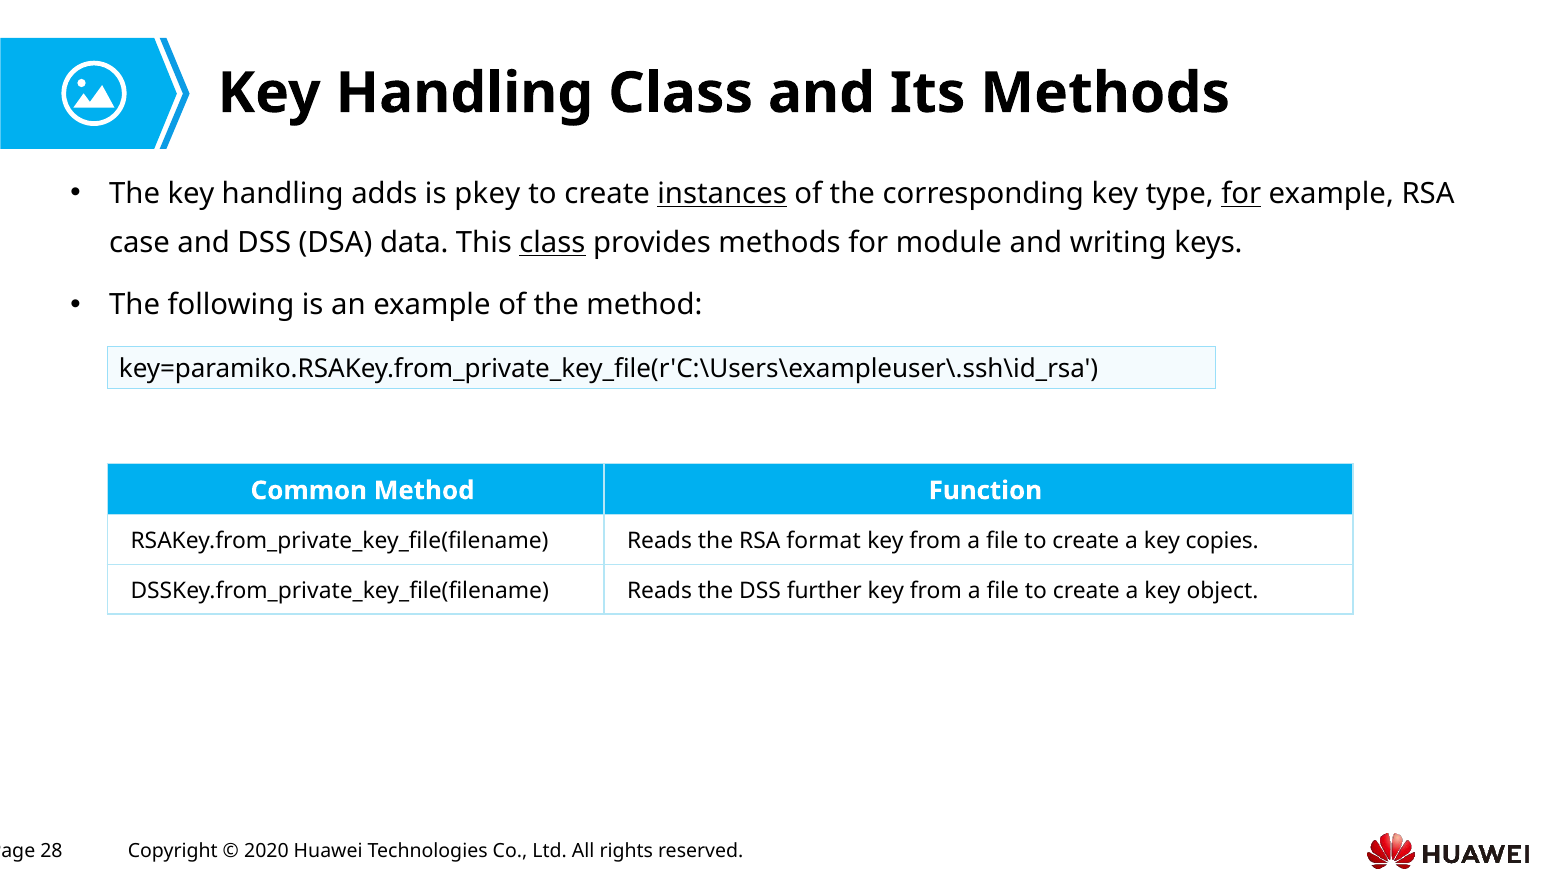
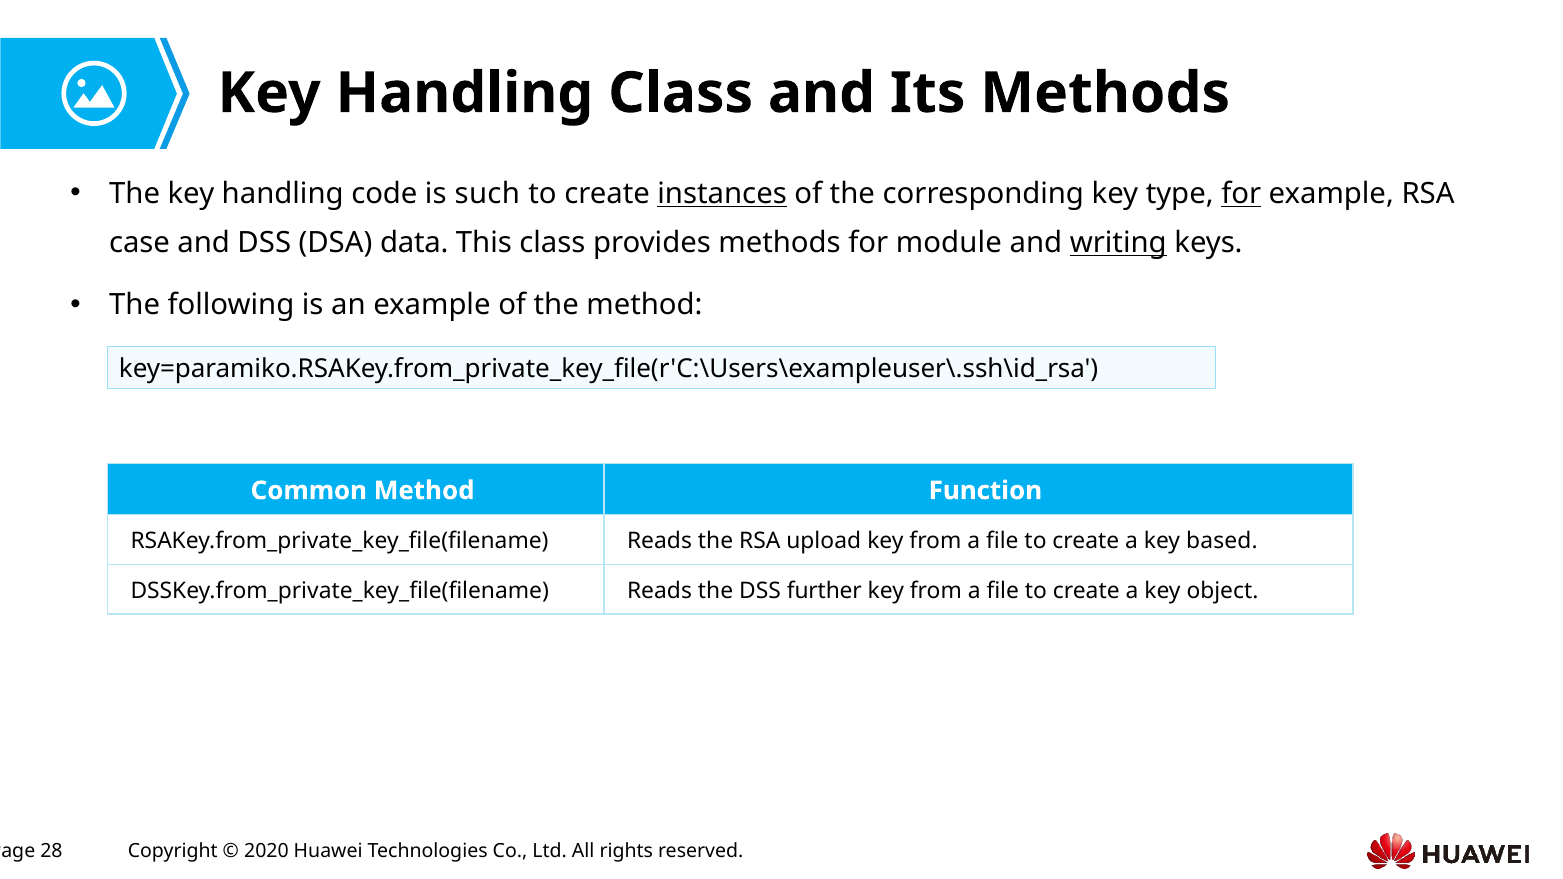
adds: adds -> code
pkey: pkey -> such
class at (552, 243) underline: present -> none
writing underline: none -> present
format: format -> upload
copies: copies -> based
